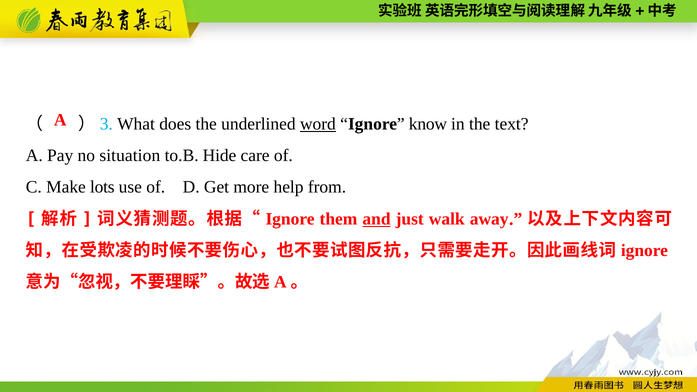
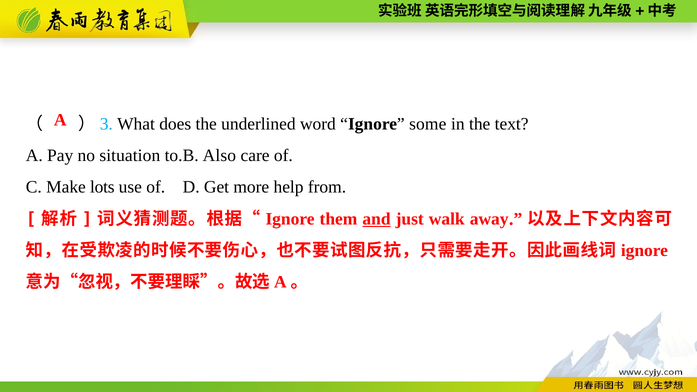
word underline: present -> none
know: know -> some
Hide: Hide -> Also
